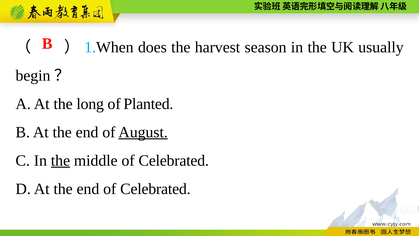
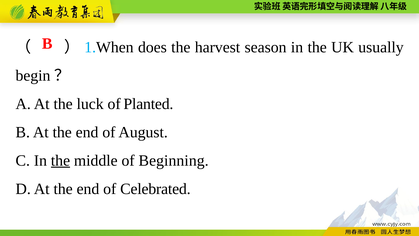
long: long -> luck
August underline: present -> none
middle of Celebrated: Celebrated -> Beginning
